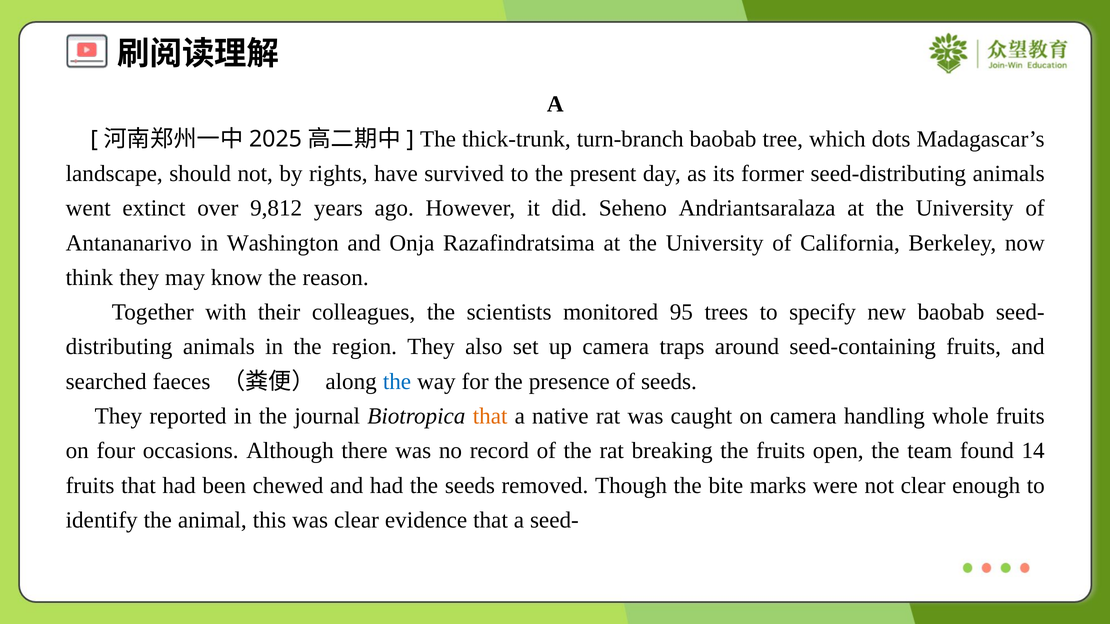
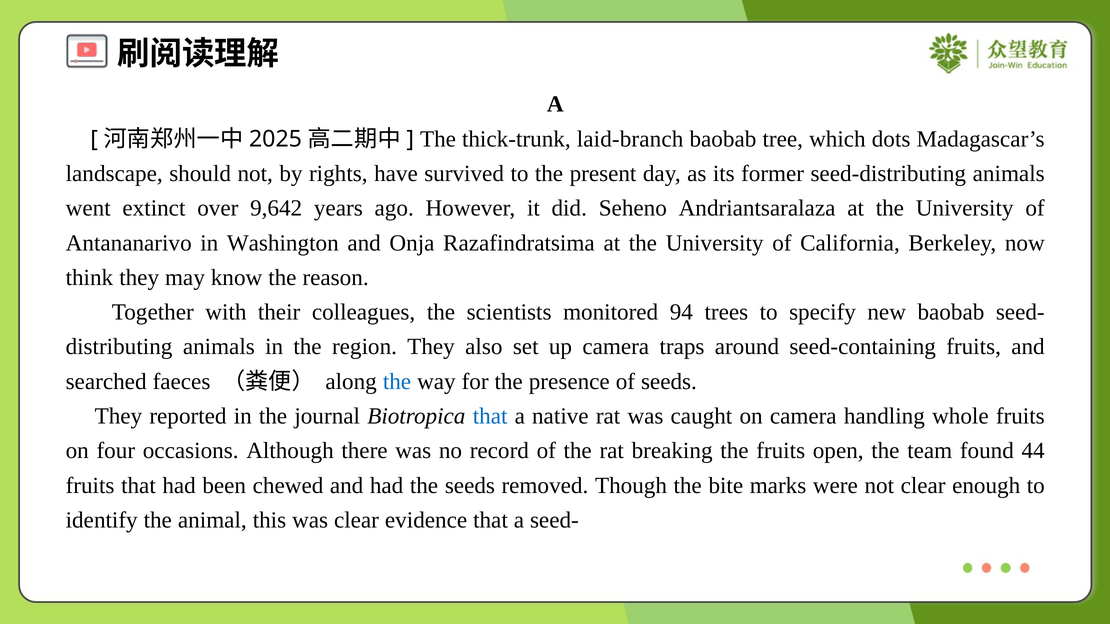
turn-branch: turn-branch -> laid-branch
9,812: 9,812 -> 9,642
95: 95 -> 94
that at (490, 416) colour: orange -> blue
14: 14 -> 44
